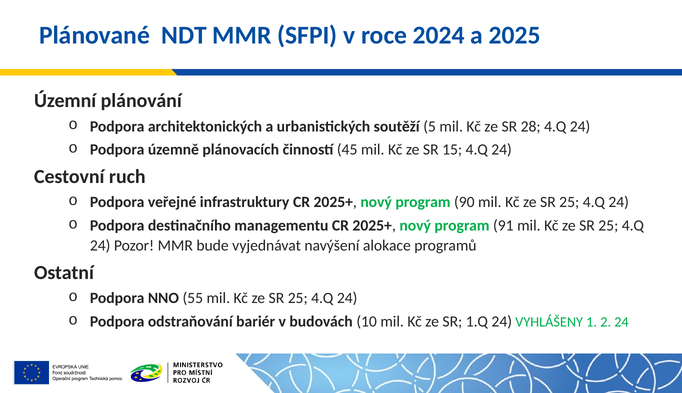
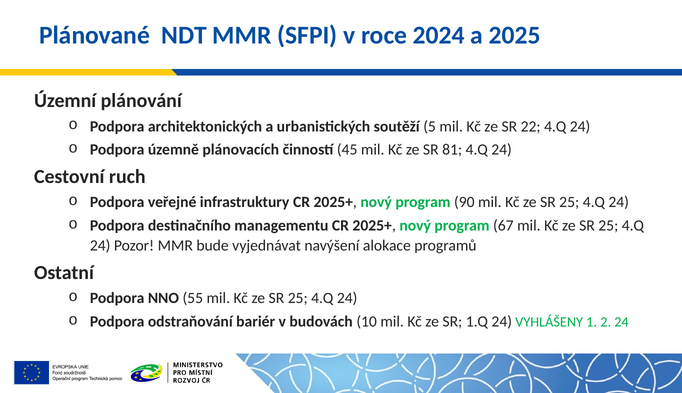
28: 28 -> 22
15: 15 -> 81
91: 91 -> 67
